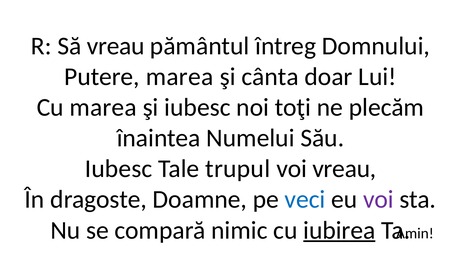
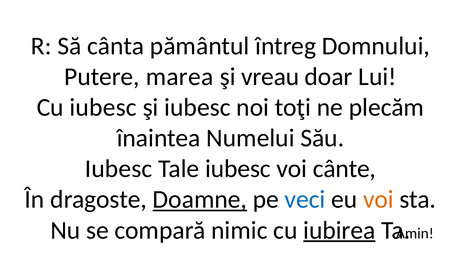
Să vreau: vreau -> cânta
cânta: cânta -> vreau
Cu marea: marea -> iubesc
Tale trupul: trupul -> iubesc
voi vreau: vreau -> cânte
Doamne underline: none -> present
voi at (378, 200) colour: purple -> orange
